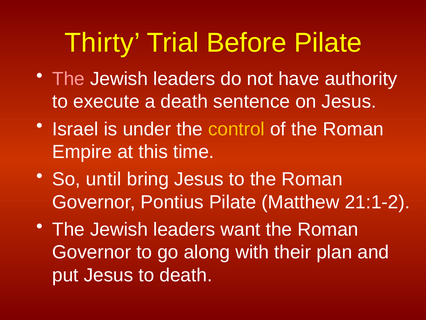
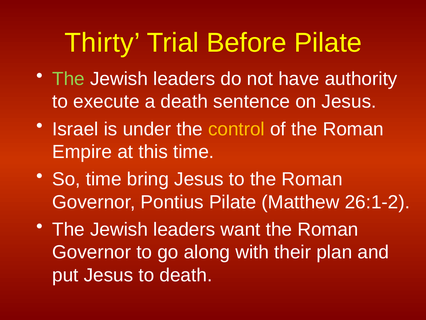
The at (68, 79) colour: pink -> light green
So until: until -> time
21:1-2: 21:1-2 -> 26:1-2
